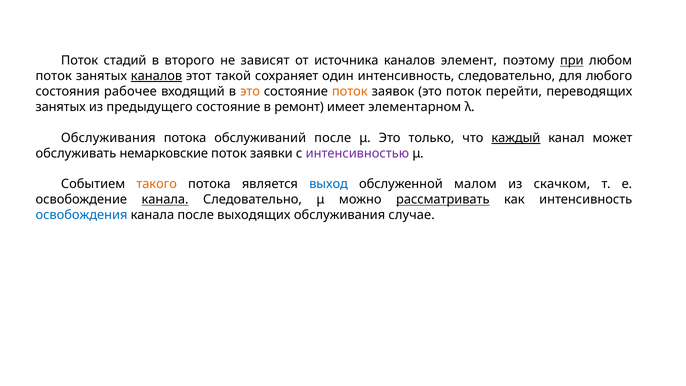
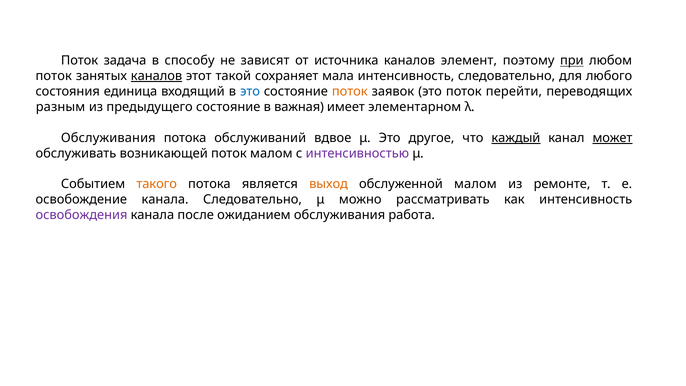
стадий: стадий -> задача
второго: второго -> способу
один: один -> мала
рабочее: рабочее -> единица
это at (250, 92) colour: orange -> blue
занятых at (61, 107): занятых -> разным
ремонт: ремонт -> важная
обслуживаний после: после -> вдвое
только: только -> другое
может underline: none -> present
немарковские: немарковские -> возникающей
поток заявки: заявки -> малом
выход colour: blue -> orange
скачком: скачком -> ремонте
канала at (165, 200) underline: present -> none
рассматривать underline: present -> none
освобождения colour: blue -> purple
выходящих: выходящих -> ожиданием
случае: случае -> работа
